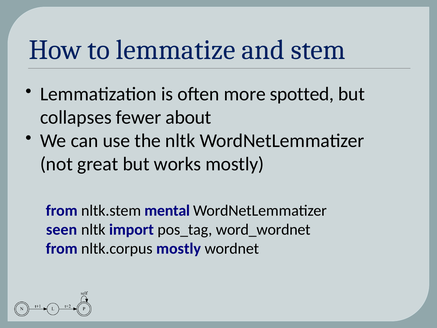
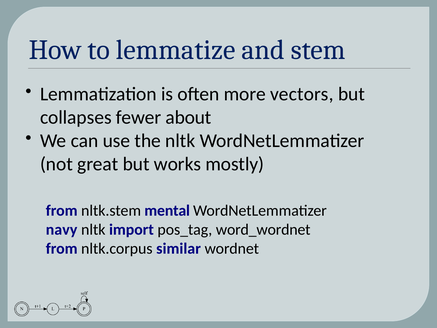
spotted: spotted -> vectors
seen: seen -> navy
nltk.corpus mostly: mostly -> similar
